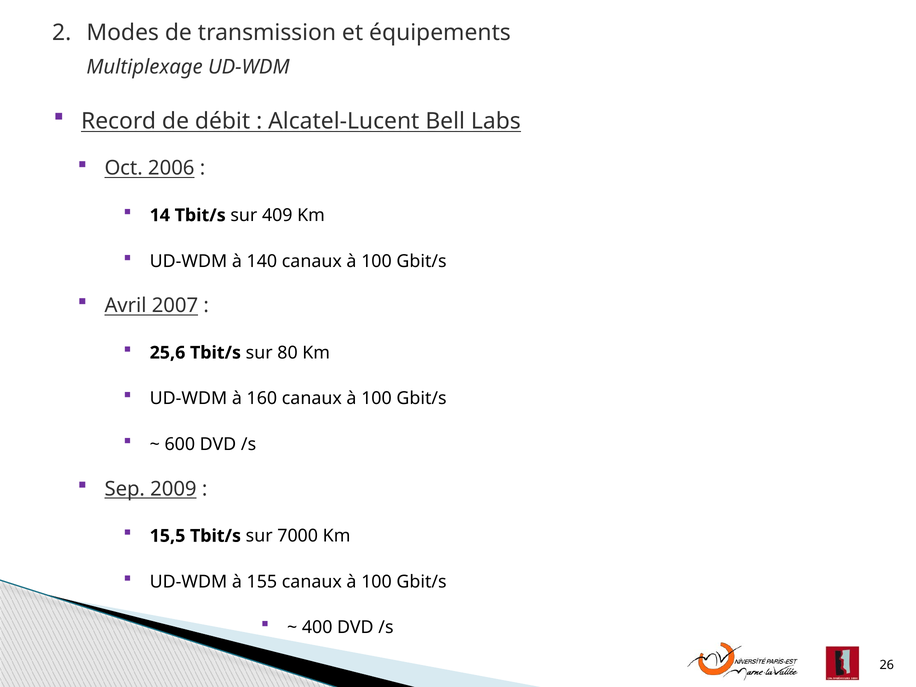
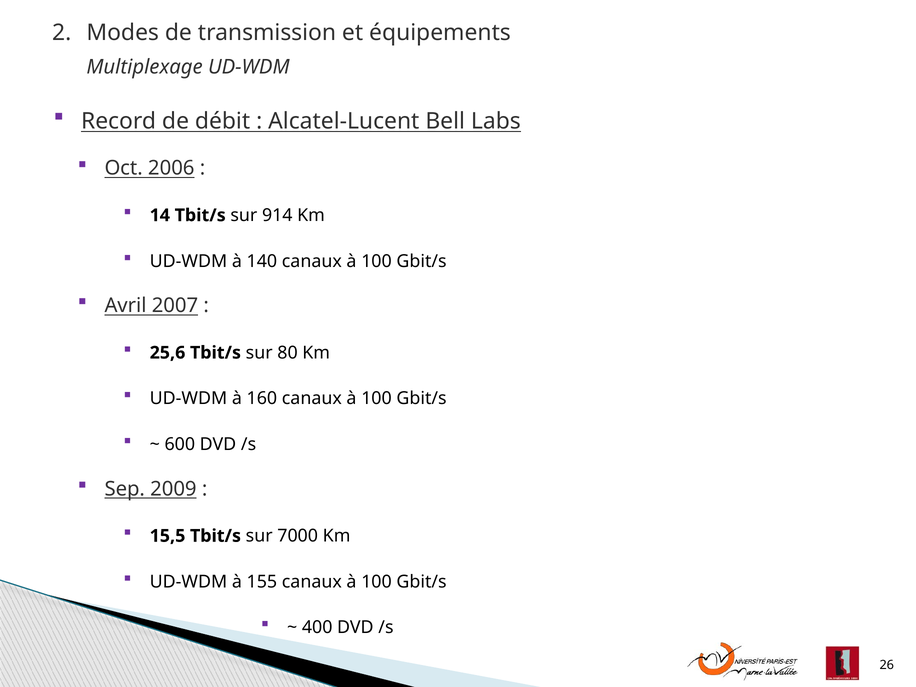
409: 409 -> 914
